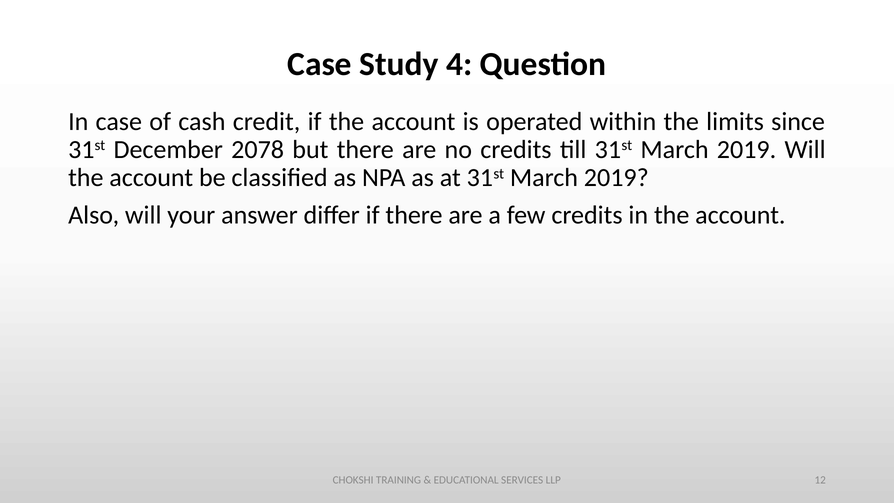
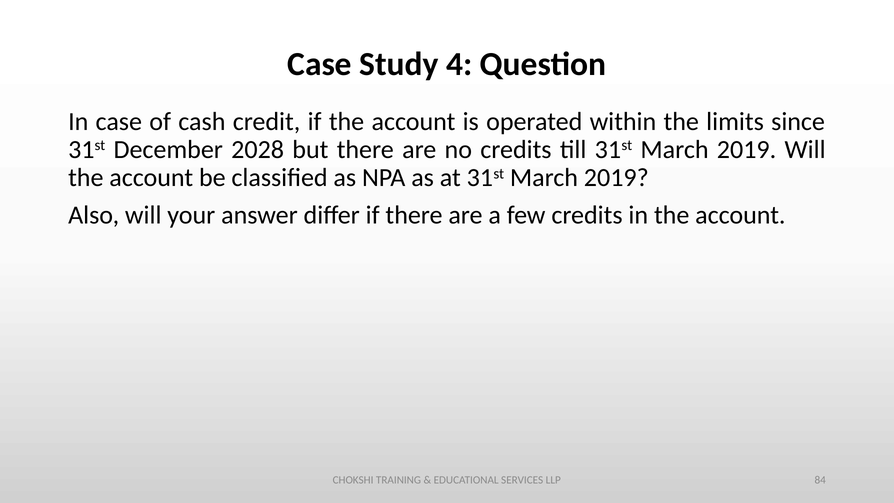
2078: 2078 -> 2028
12: 12 -> 84
